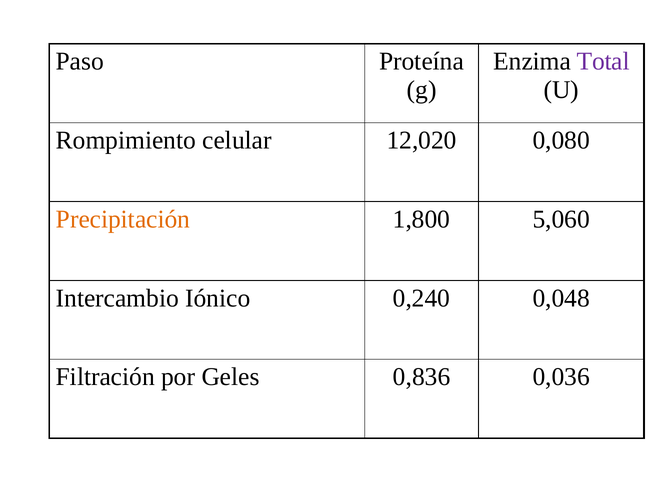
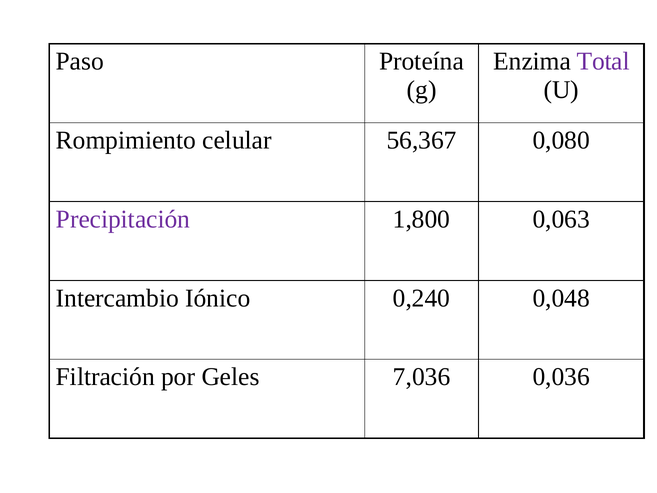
12,020: 12,020 -> 56,367
Precipitación colour: orange -> purple
5,060: 5,060 -> 0,063
0,836: 0,836 -> 7,036
